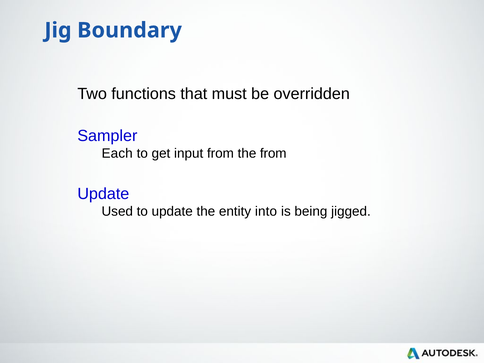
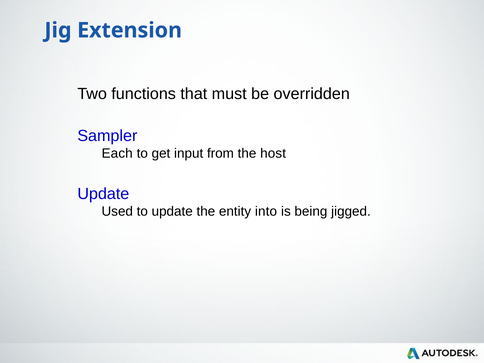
Boundary: Boundary -> Extension
the from: from -> host
